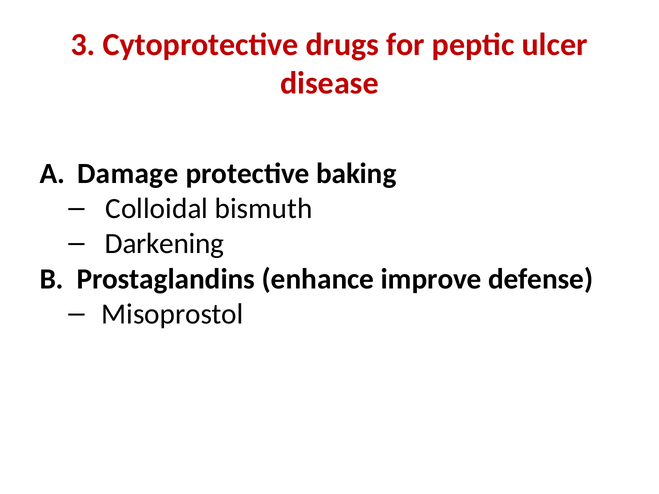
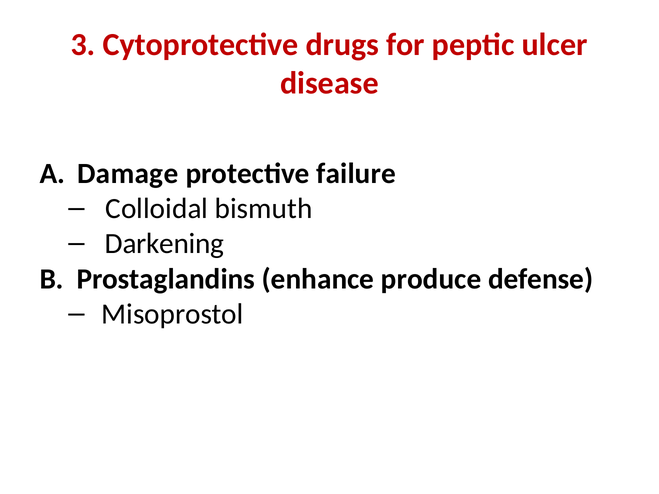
baking: baking -> failure
improve: improve -> produce
